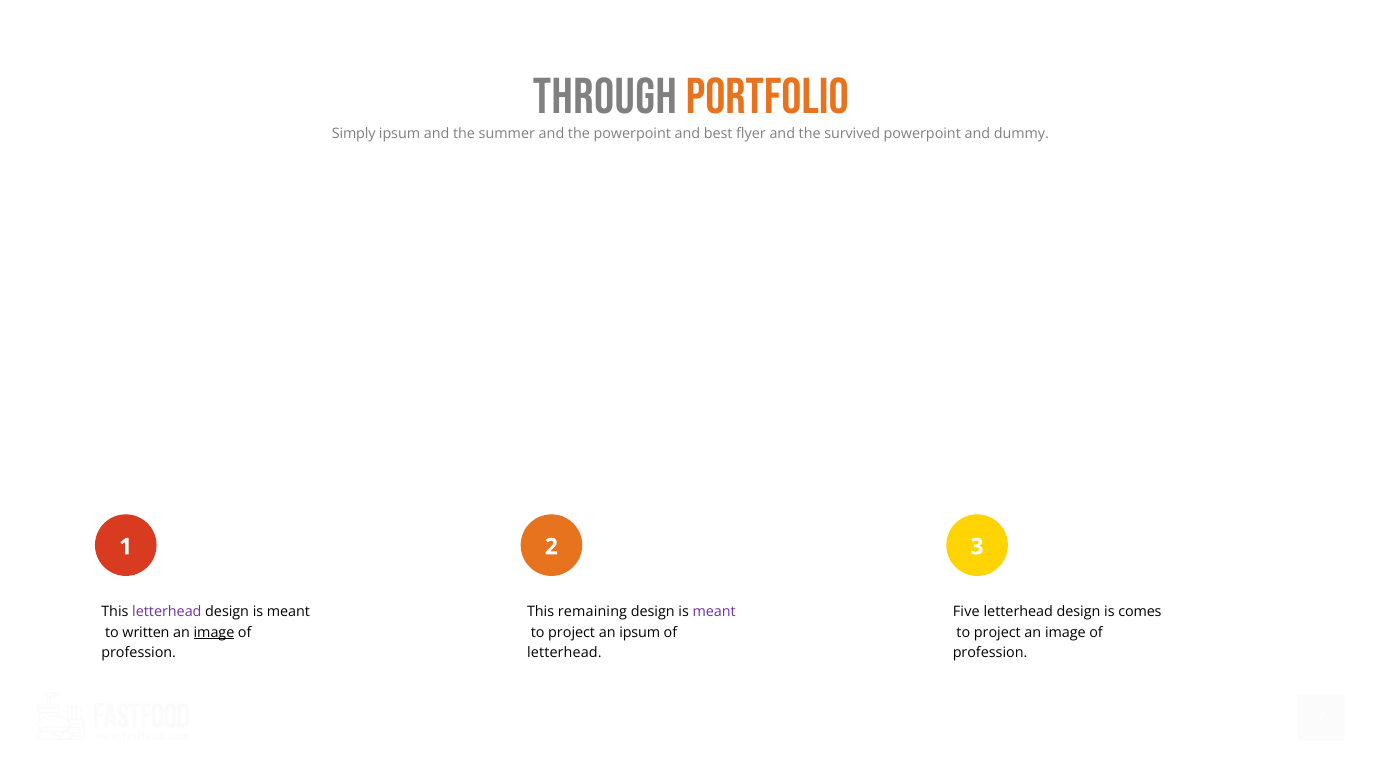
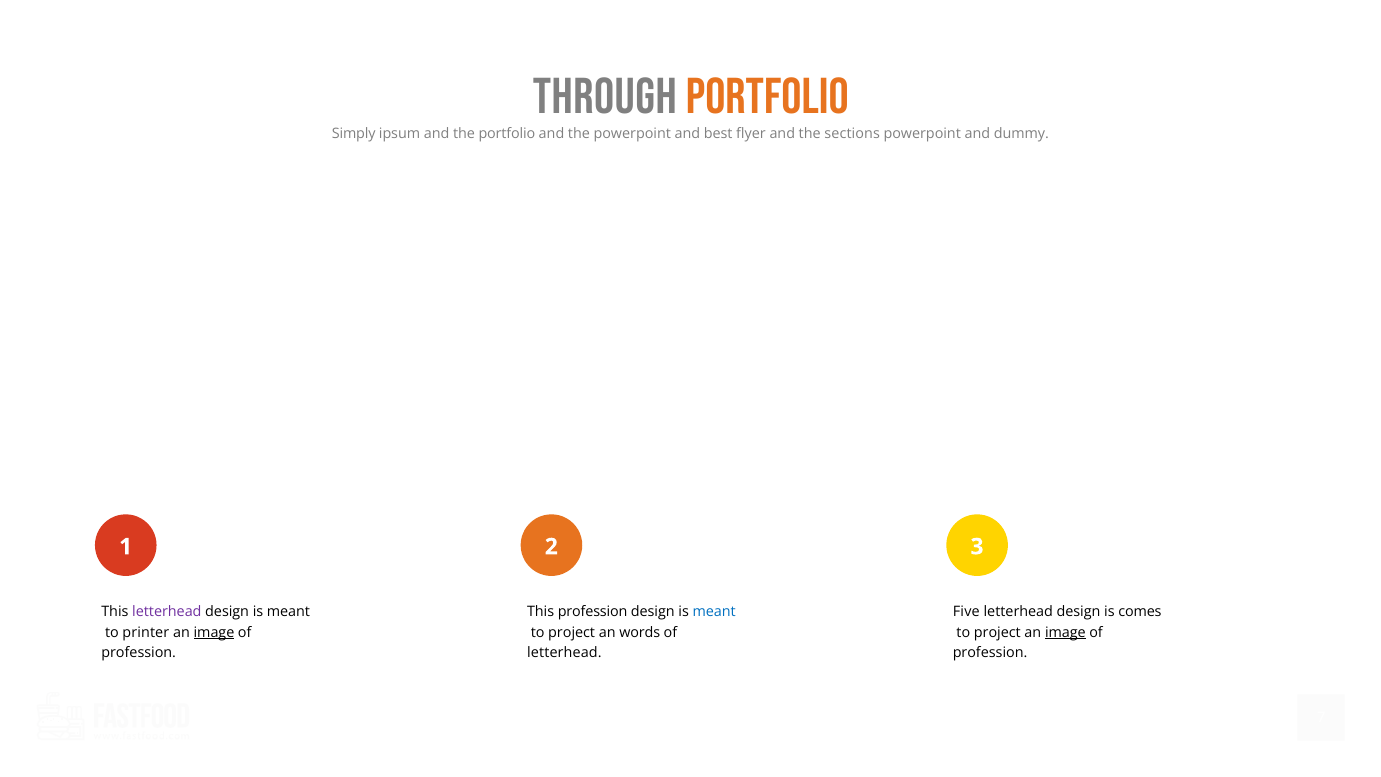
the summer: summer -> portfolio
survived: survived -> sections
This remaining: remaining -> profession
meant at (714, 611) colour: purple -> blue
written: written -> printer
an ipsum: ipsum -> words
image at (1065, 632) underline: none -> present
